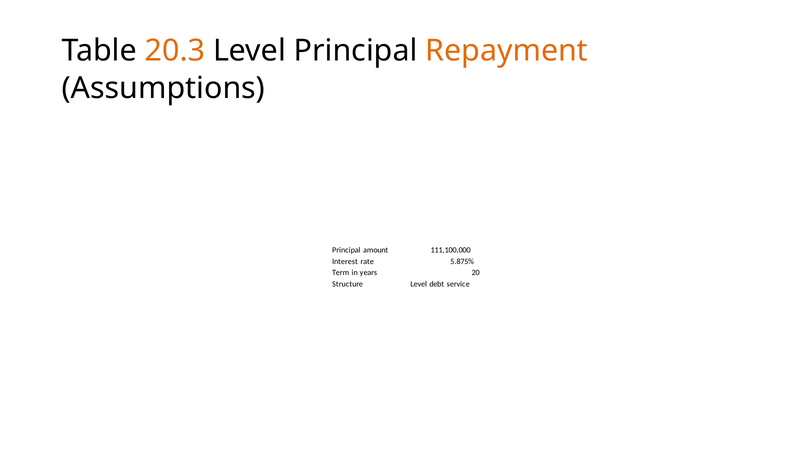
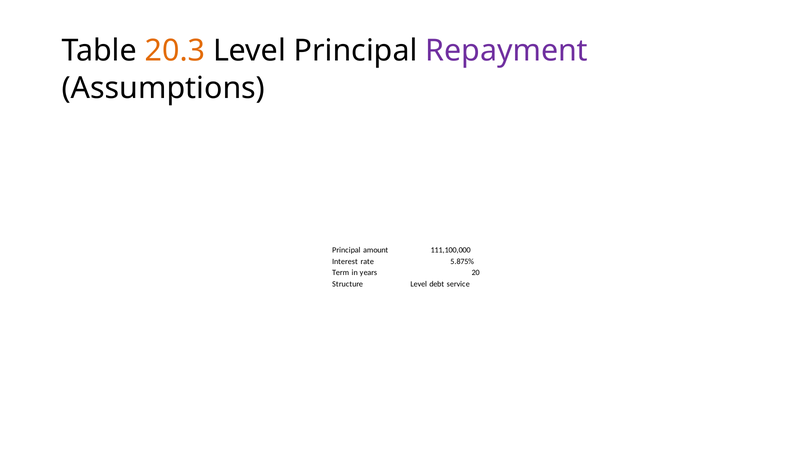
Repayment colour: orange -> purple
